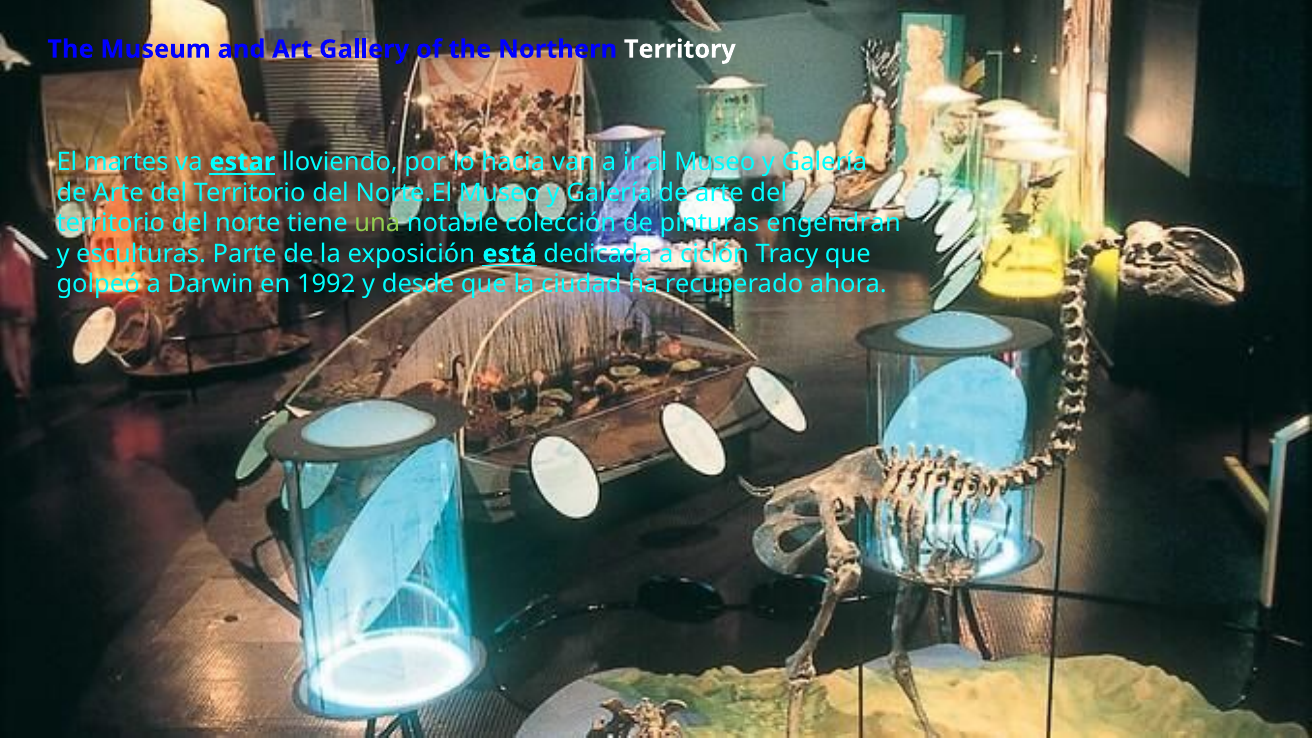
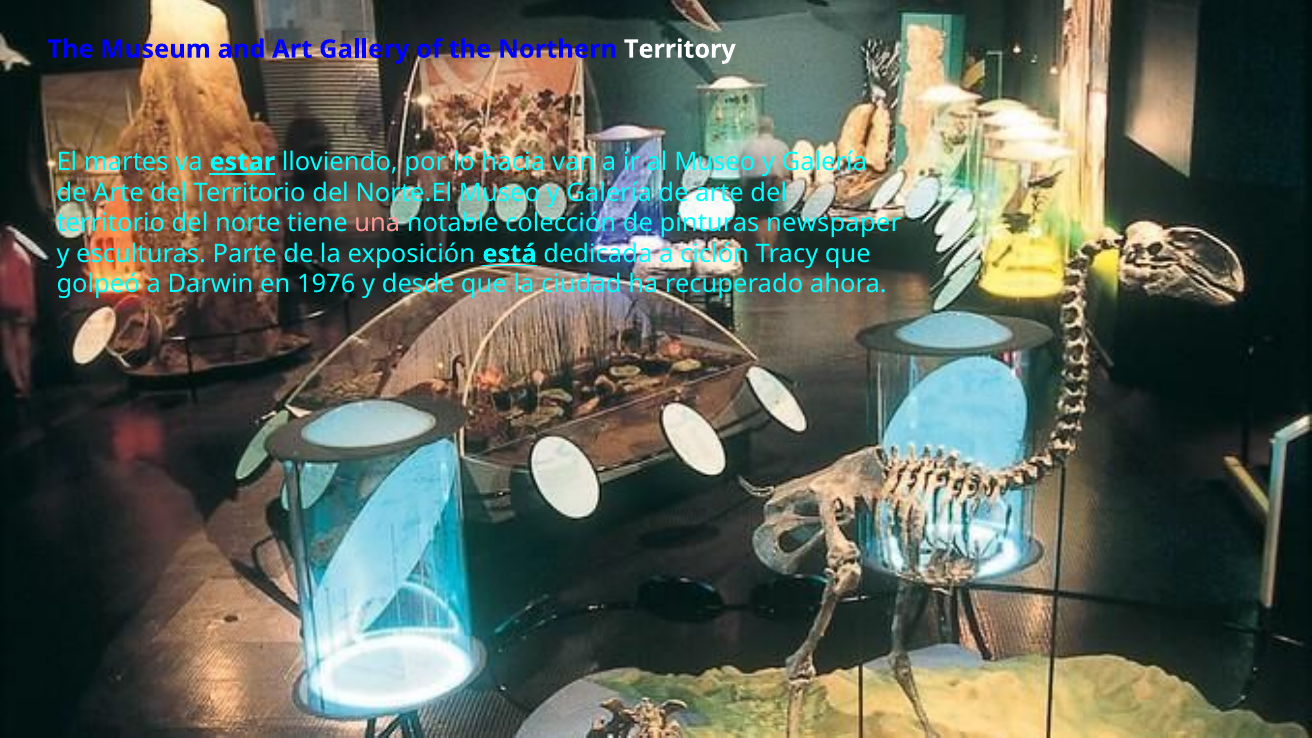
una colour: light green -> pink
engendran: engendran -> newspaper
1992: 1992 -> 1976
